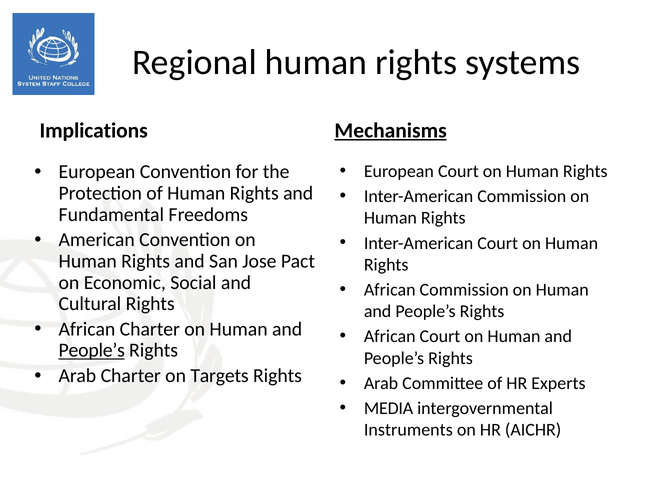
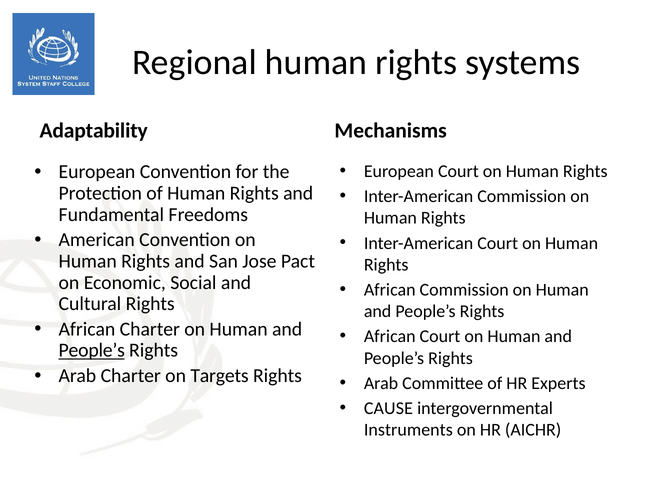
Implications: Implications -> Adaptability
Mechanisms underline: present -> none
MEDIA: MEDIA -> CAUSE
